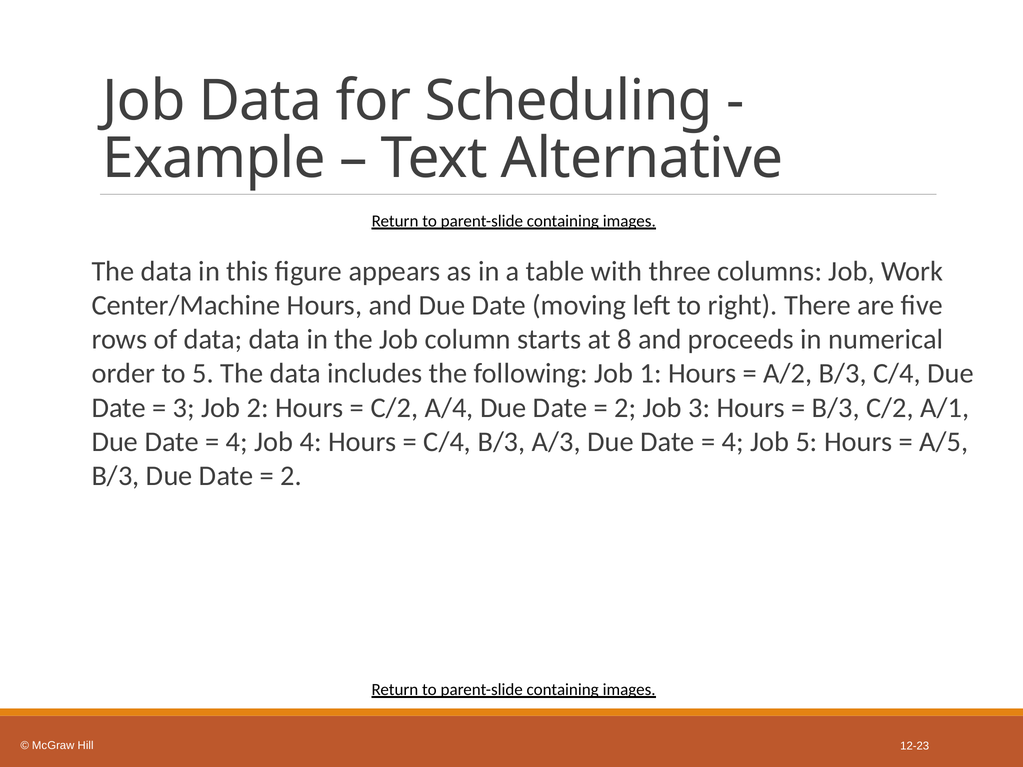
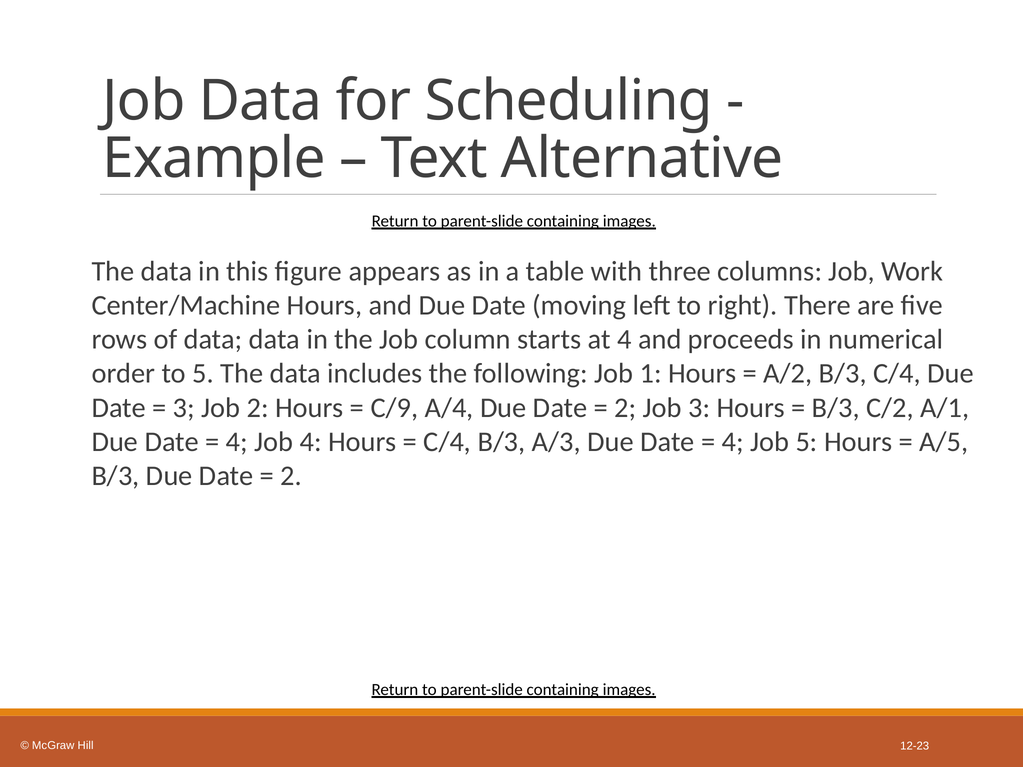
at 8: 8 -> 4
C/2 at (394, 408): C/2 -> C/9
